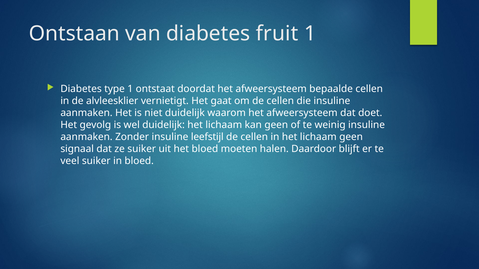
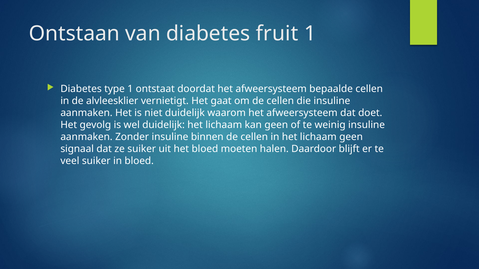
leefstijl: leefstijl -> binnen
